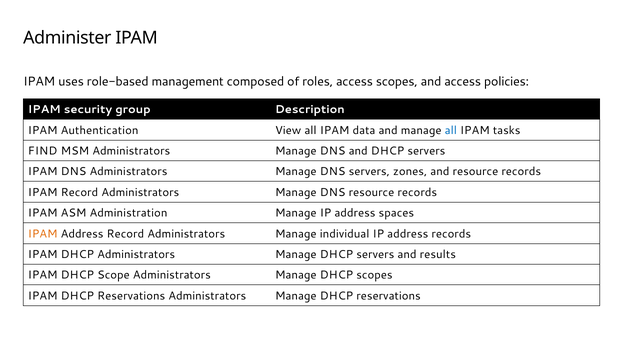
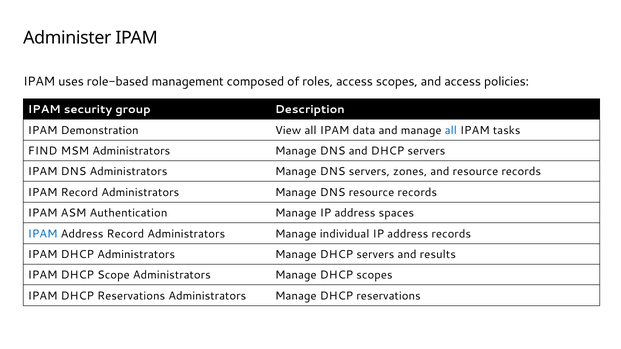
Authentication: Authentication -> Demonstration
Administration: Administration -> Authentication
IPAM at (43, 234) colour: orange -> blue
